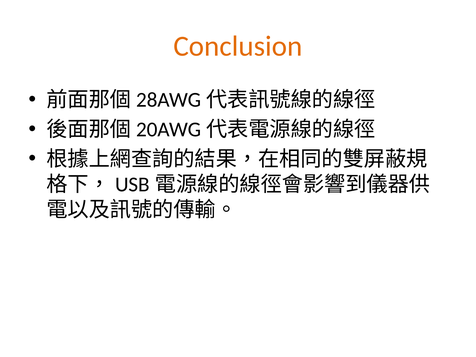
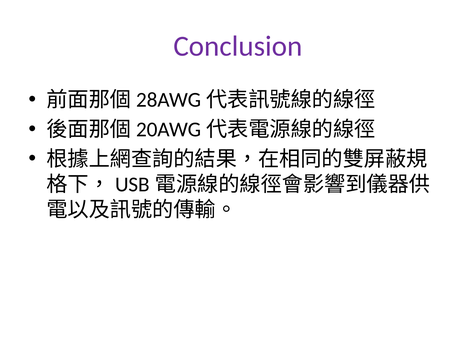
Conclusion colour: orange -> purple
